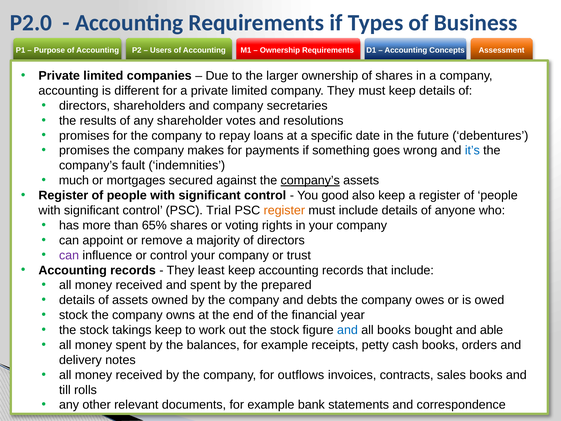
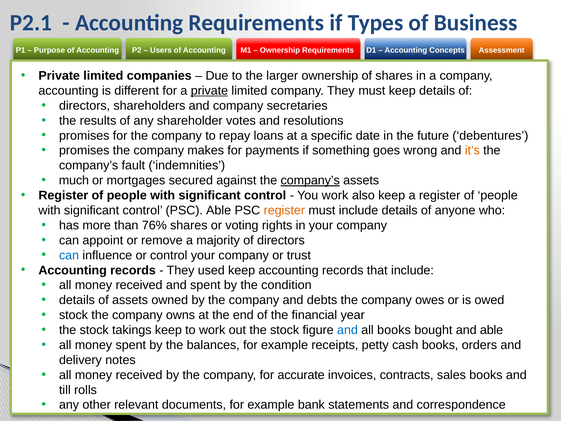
P2.0: P2.0 -> P2.1
private at (209, 91) underline: none -> present
it’s colour: blue -> orange
You good: good -> work
PSC Trial: Trial -> Able
65%: 65% -> 76%
can at (69, 255) colour: purple -> blue
least: least -> used
prepared: prepared -> condition
outflows: outflows -> accurate
